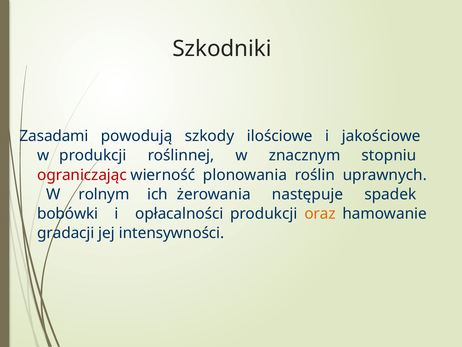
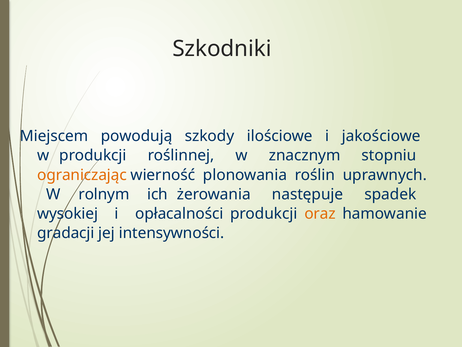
Zasadami: Zasadami -> Miejscem
ograniczając colour: red -> orange
bobówki: bobówki -> wysokiej
